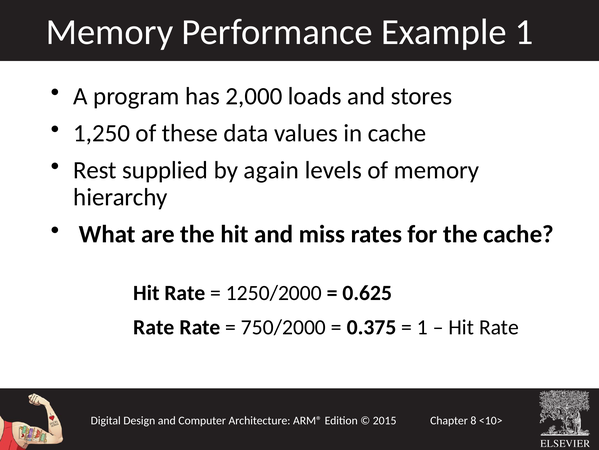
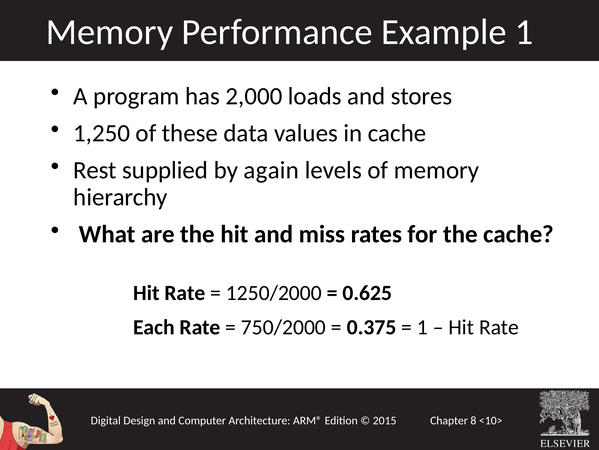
Rate at (154, 327): Rate -> Each
